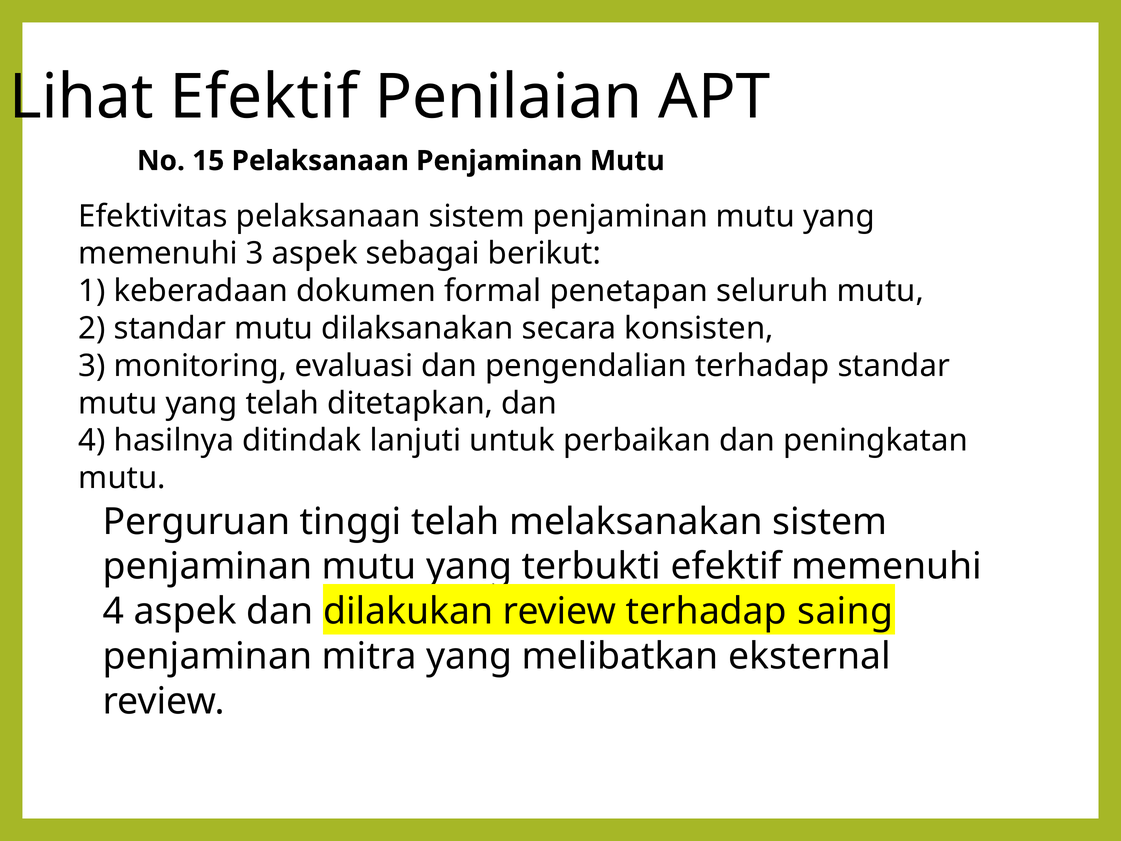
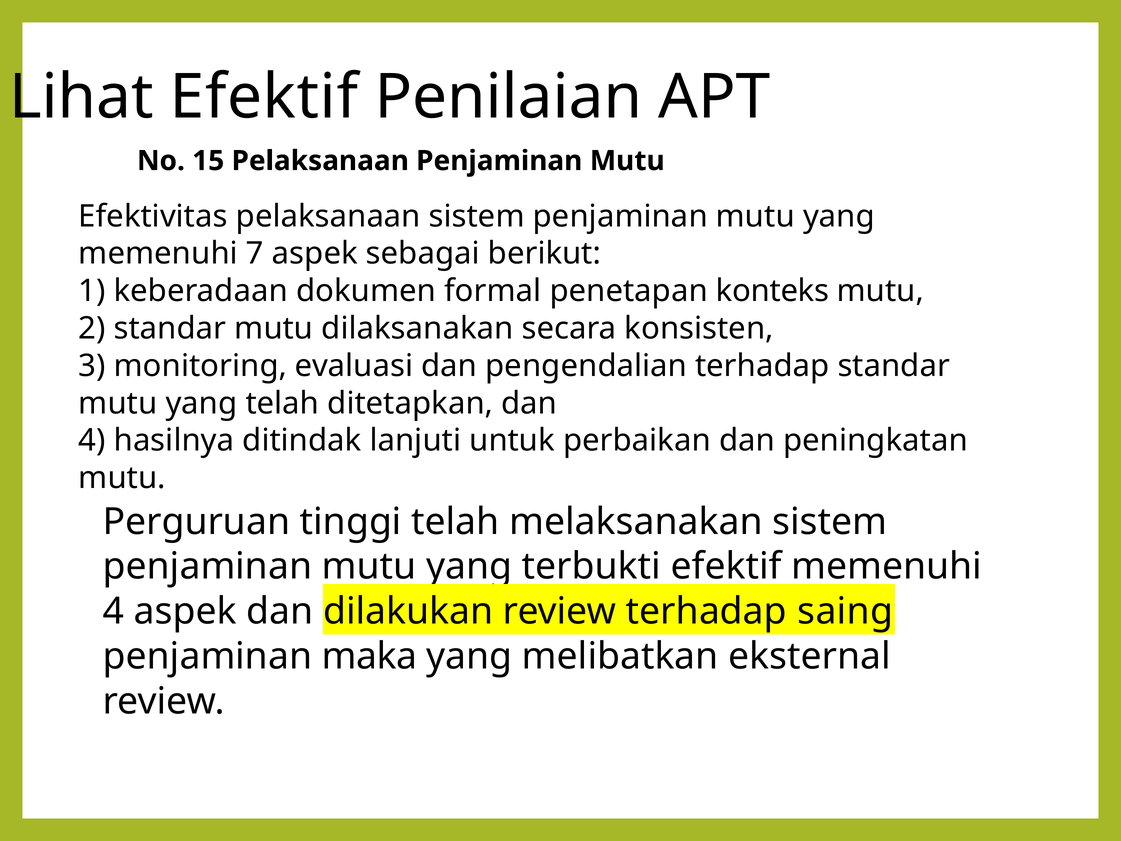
memenuhi 3: 3 -> 7
seluruh: seluruh -> konteks
mitra: mitra -> maka
